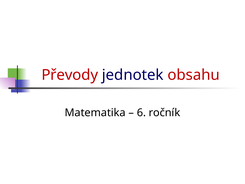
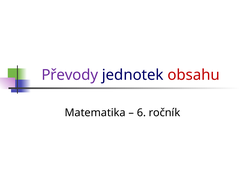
Převody colour: red -> purple
